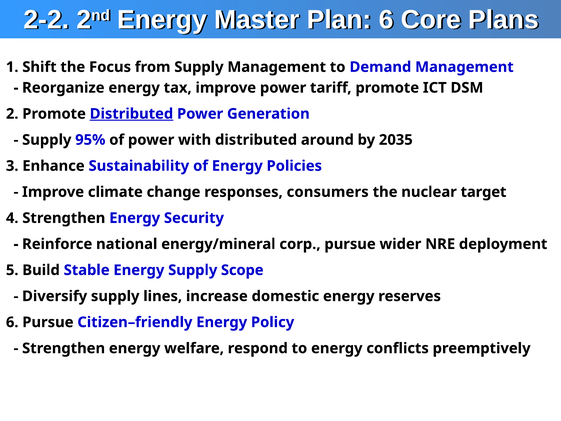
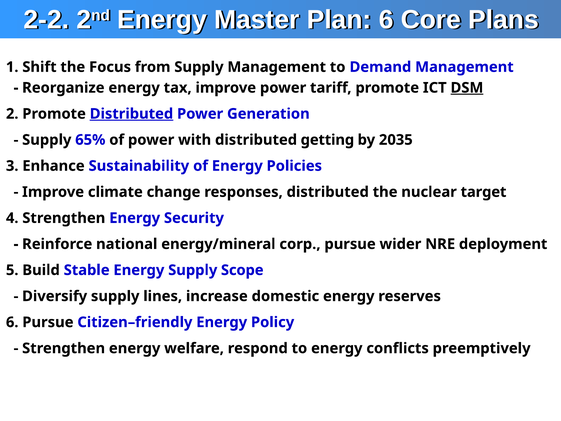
DSM underline: none -> present
95%: 95% -> 65%
around: around -> getting
responses consumers: consumers -> distributed
